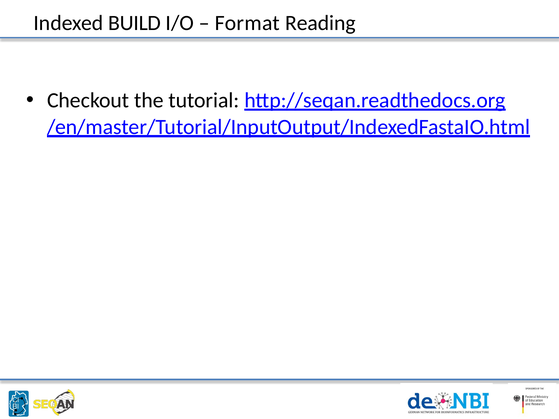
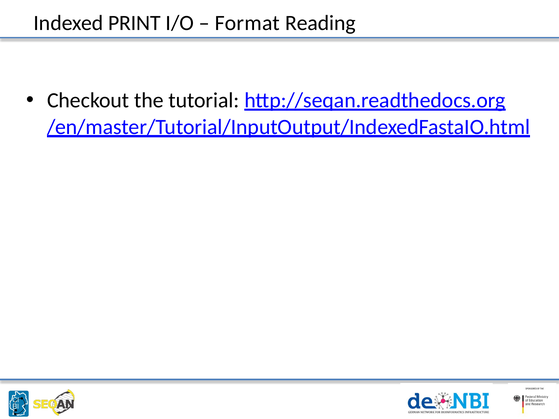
BUILD: BUILD -> PRINT
